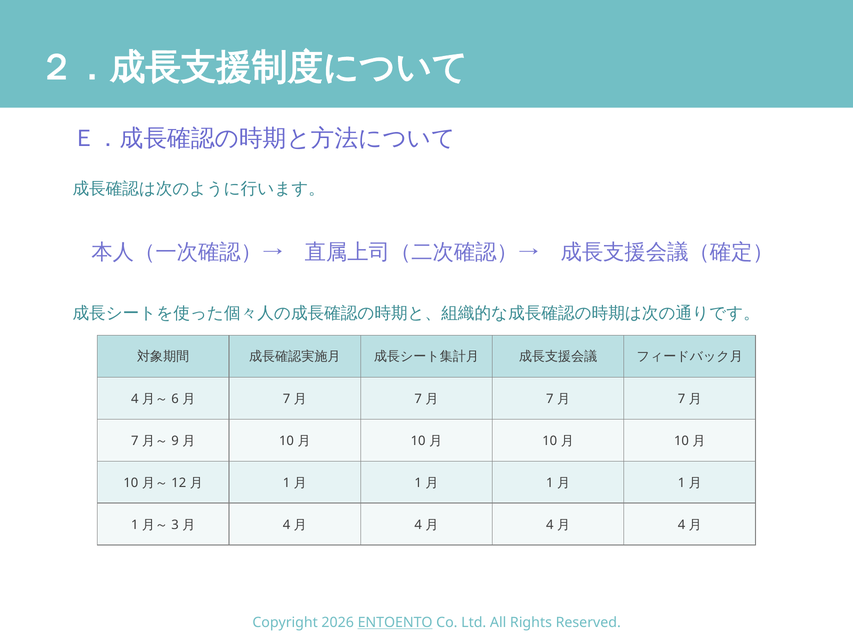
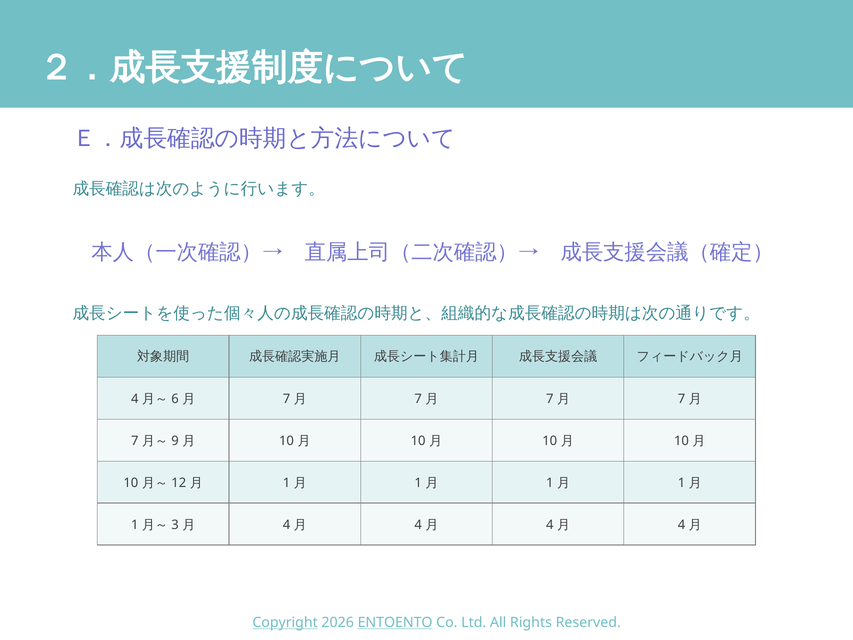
Copyright underline: none -> present
